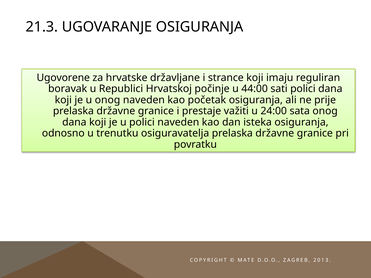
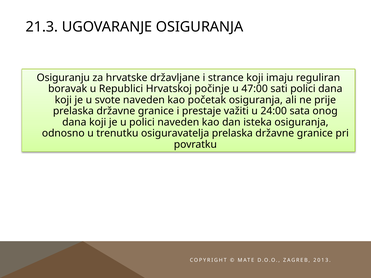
Ugovorene: Ugovorene -> Osiguranju
44:00: 44:00 -> 47:00
u onog: onog -> svote
